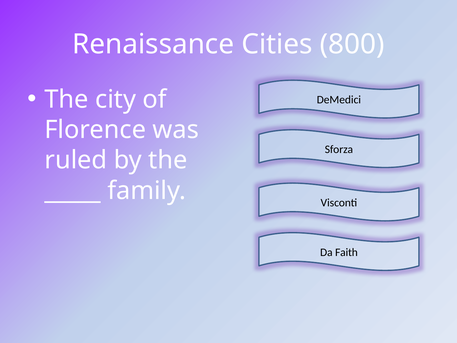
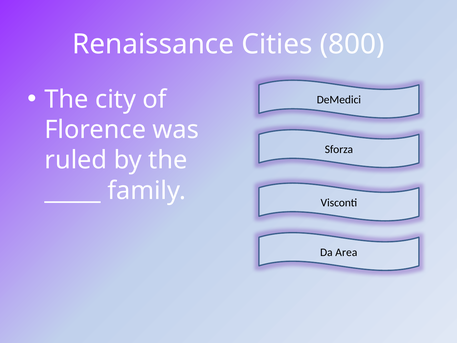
Faith: Faith -> Area
